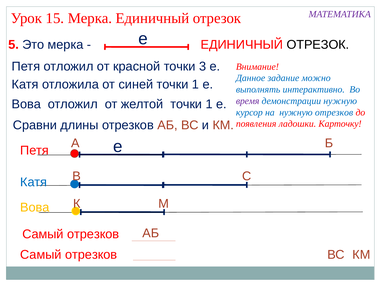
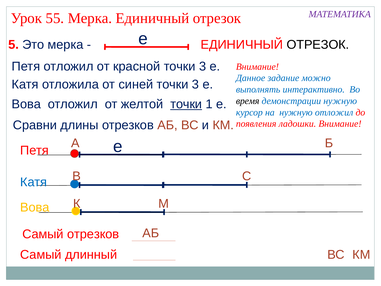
15: 15 -> 55
синей точки 1: 1 -> 3
время colour: purple -> black
точки at (186, 104) underline: none -> present
нужную отрезков: отрезков -> отложил
ладошки Карточку: Карточку -> Внимание
отрезков at (91, 254): отрезков -> длинный
